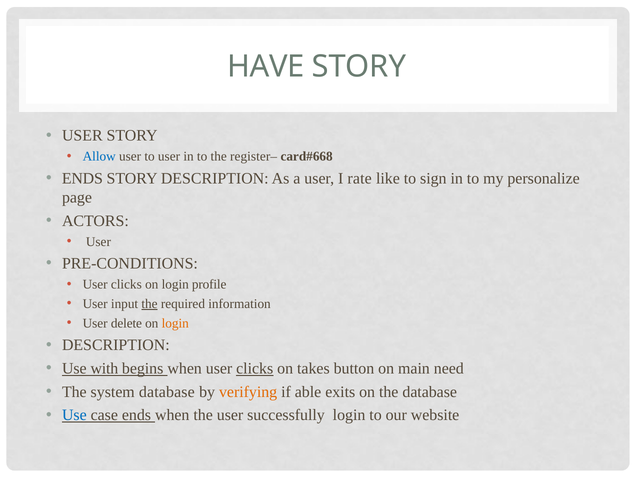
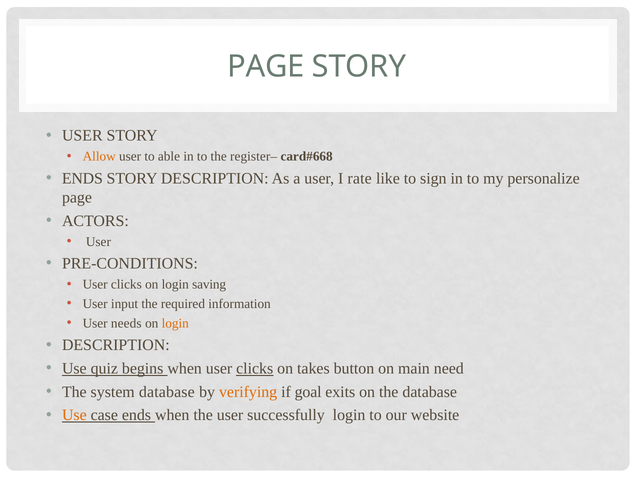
HAVE at (266, 67): HAVE -> PAGE
Allow colour: blue -> orange
to user: user -> able
profile: profile -> saving
the at (150, 304) underline: present -> none
delete: delete -> needs
with: with -> quiz
able: able -> goal
Use at (74, 415) colour: blue -> orange
